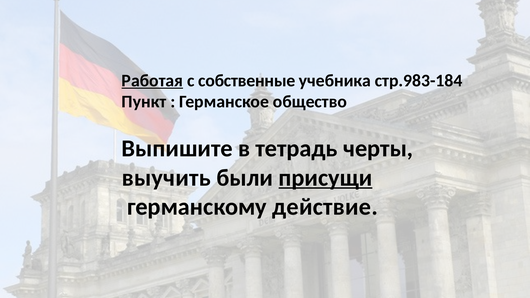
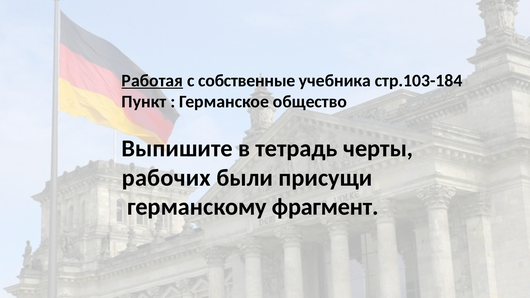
стр.983-184: стр.983-184 -> стр.103-184
выучить: выучить -> рабочих
присущи underline: present -> none
действие: действие -> фрагмент
